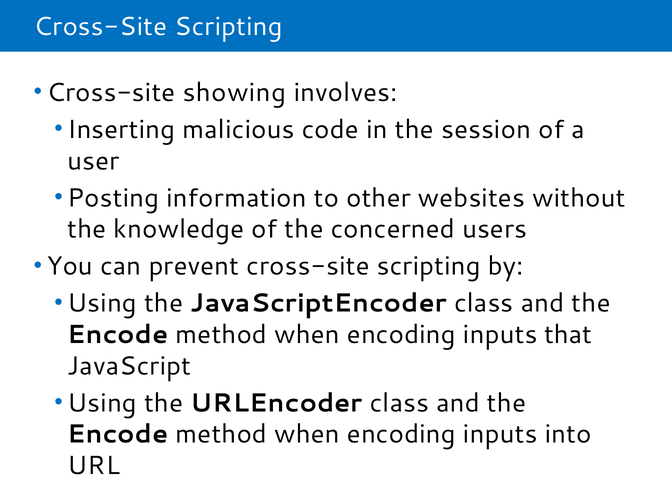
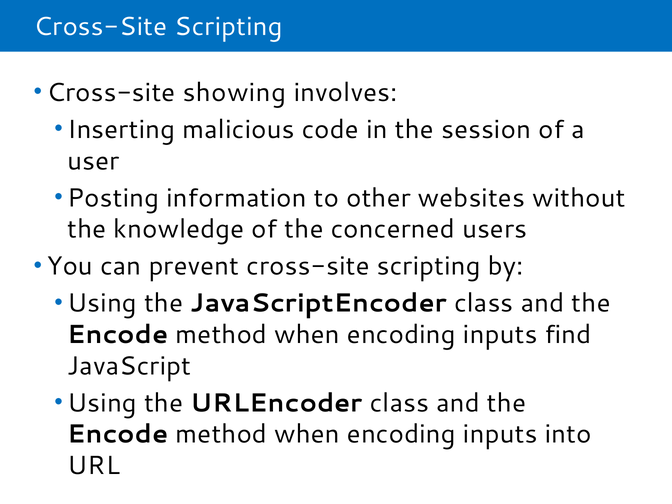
that: that -> find
